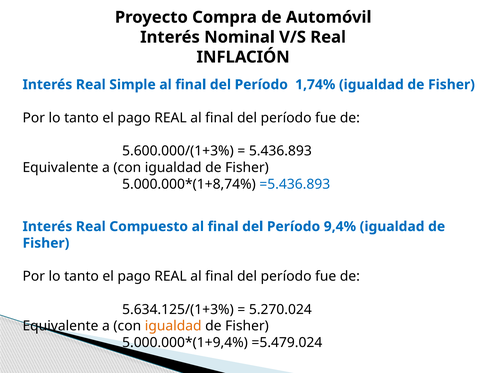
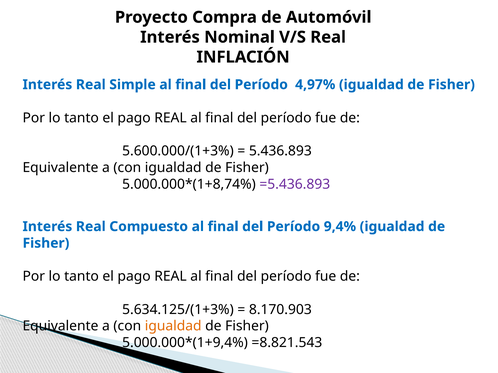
1,74%: 1,74% -> 4,97%
=5.436.893 colour: blue -> purple
5.270.024: 5.270.024 -> 8.170.903
=5.479.024: =5.479.024 -> =8.821.543
